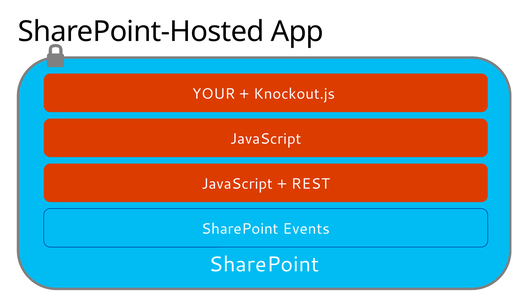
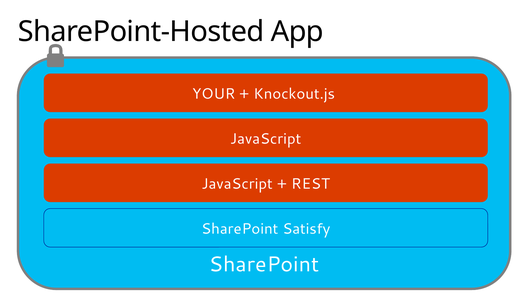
Events: Events -> Satisfy
